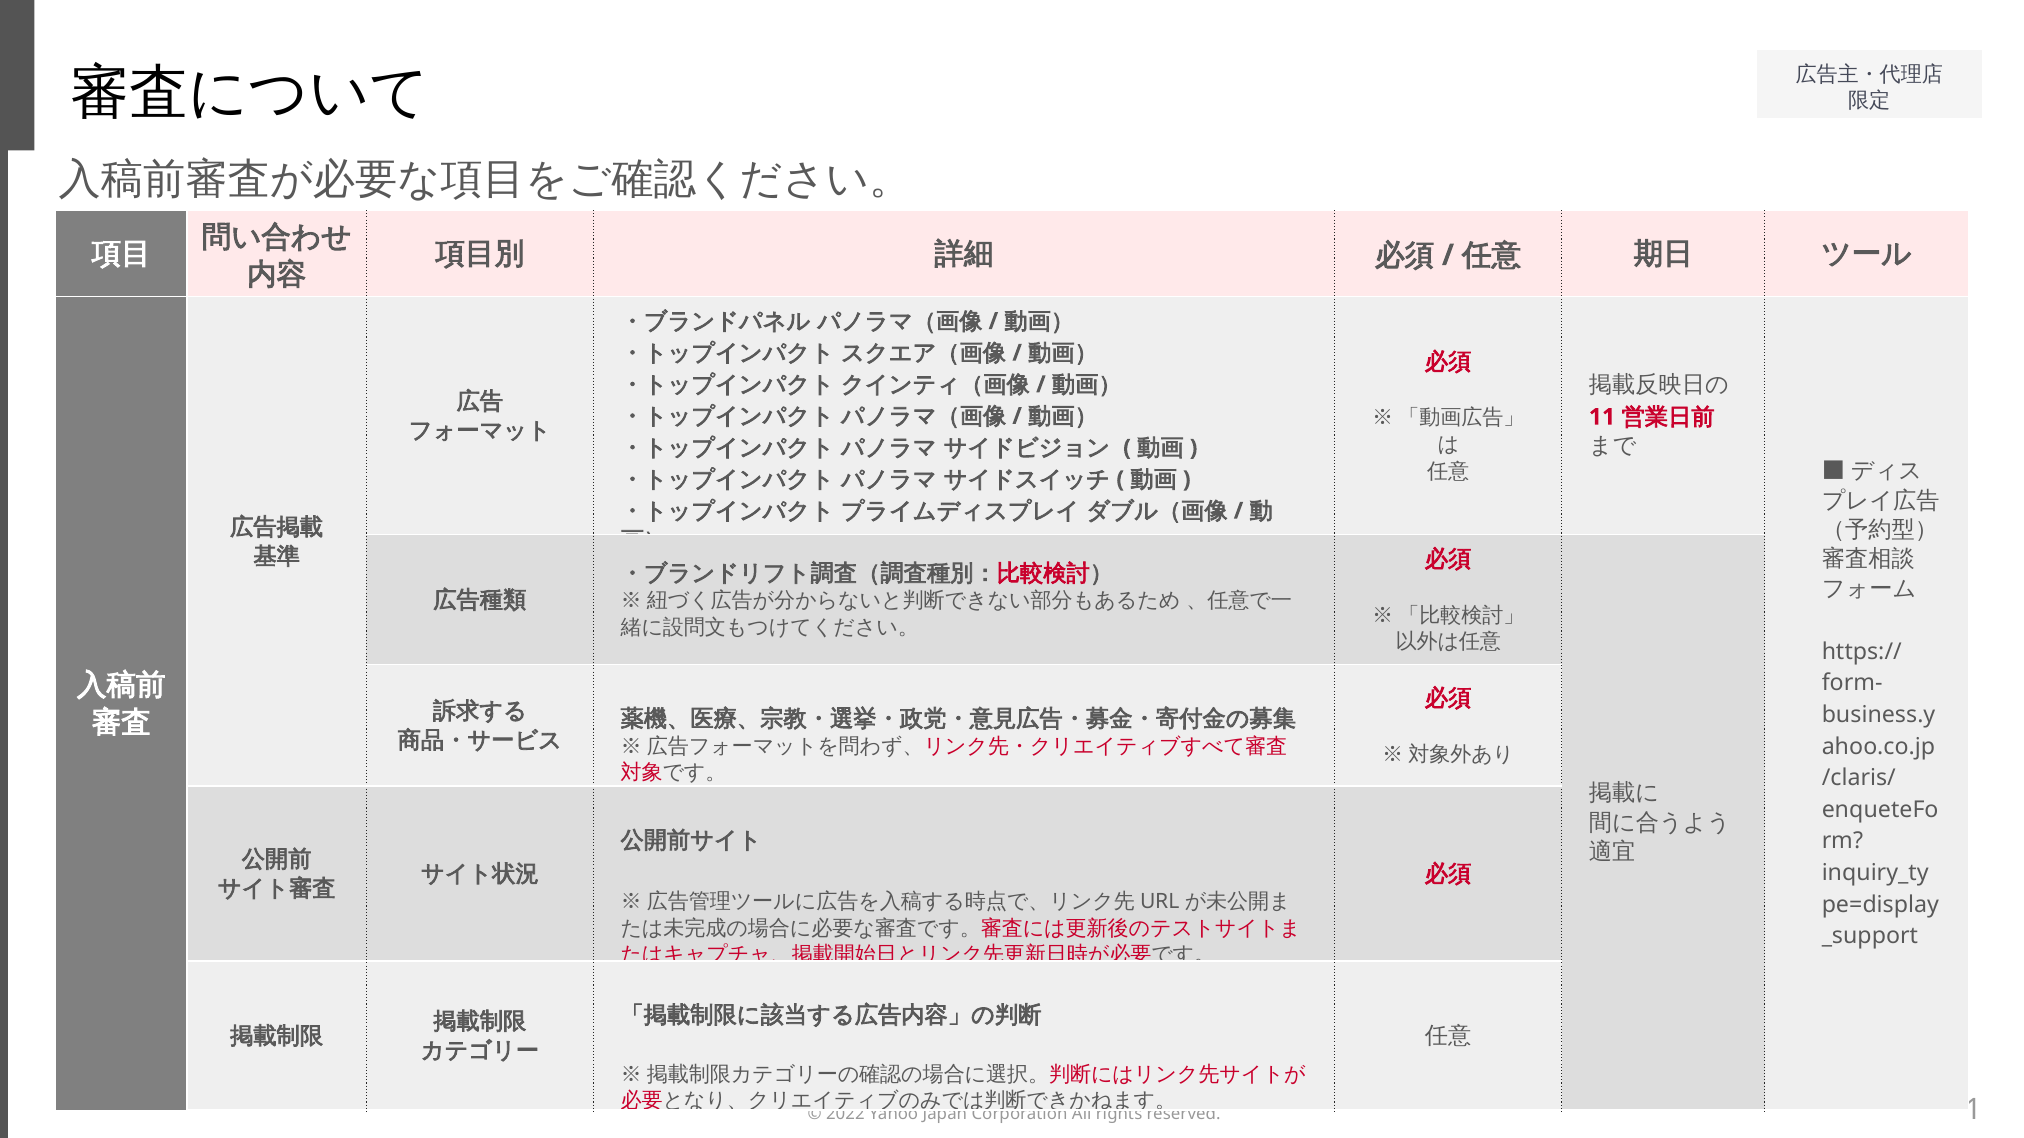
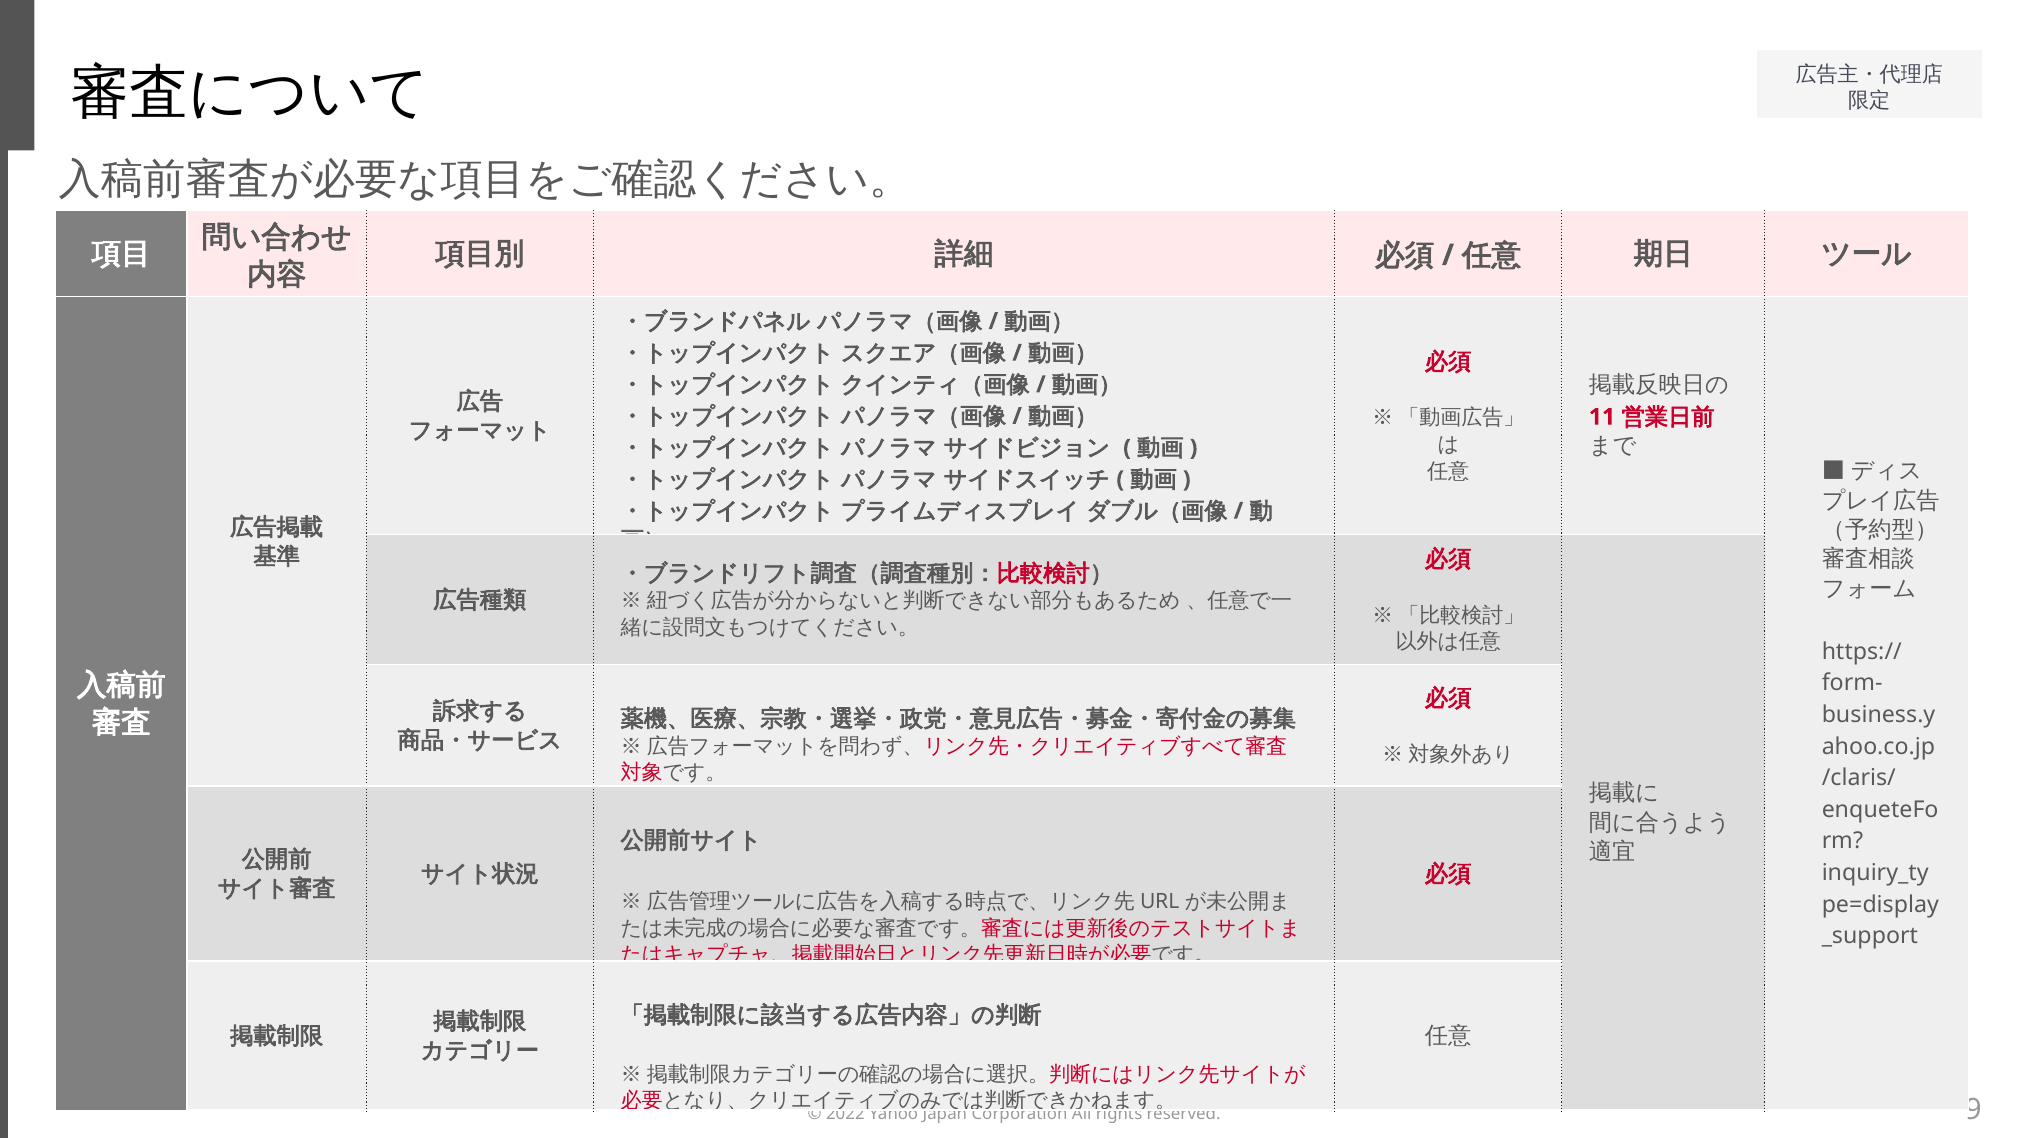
1: 1 -> 9
